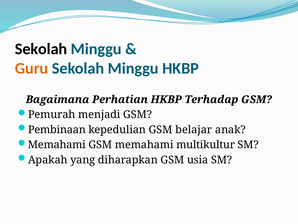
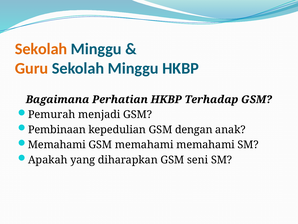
Sekolah at (41, 49) colour: black -> orange
belajar: belajar -> dengan
memahami multikultur: multikultur -> memahami
usia: usia -> seni
